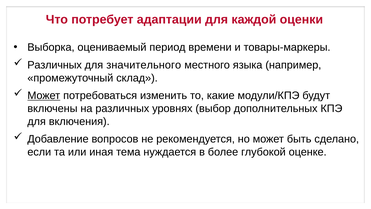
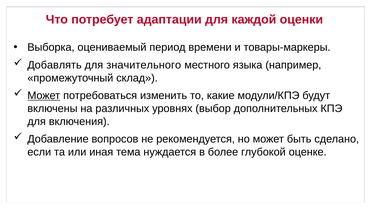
Различных at (55, 65): Различных -> Добавлять
